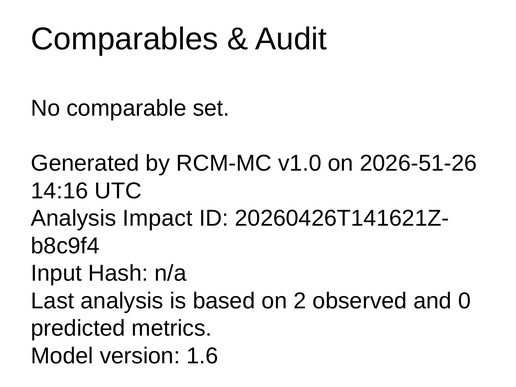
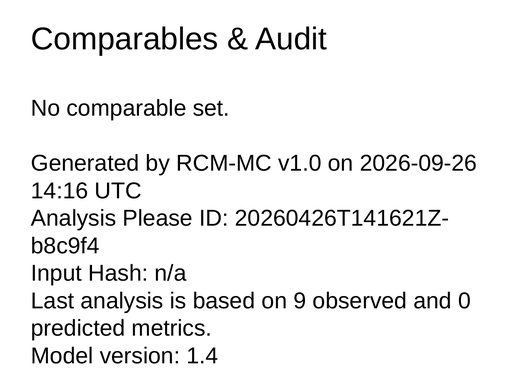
2026-51-26: 2026-51-26 -> 2026-09-26
Impact: Impact -> Please
2: 2 -> 9
1.6: 1.6 -> 1.4
